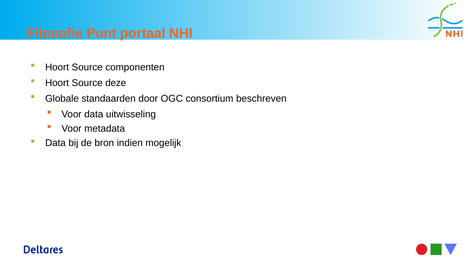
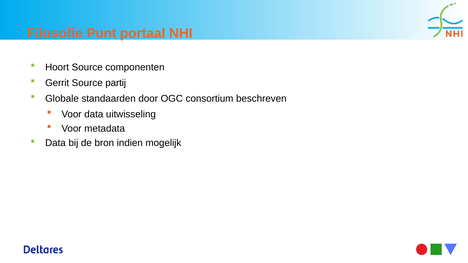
Hoort at (57, 83): Hoort -> Gerrit
deze: deze -> partij
